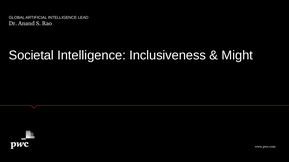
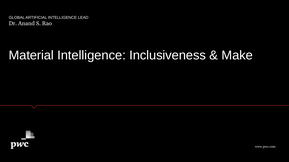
Societal: Societal -> Material
Might: Might -> Make
